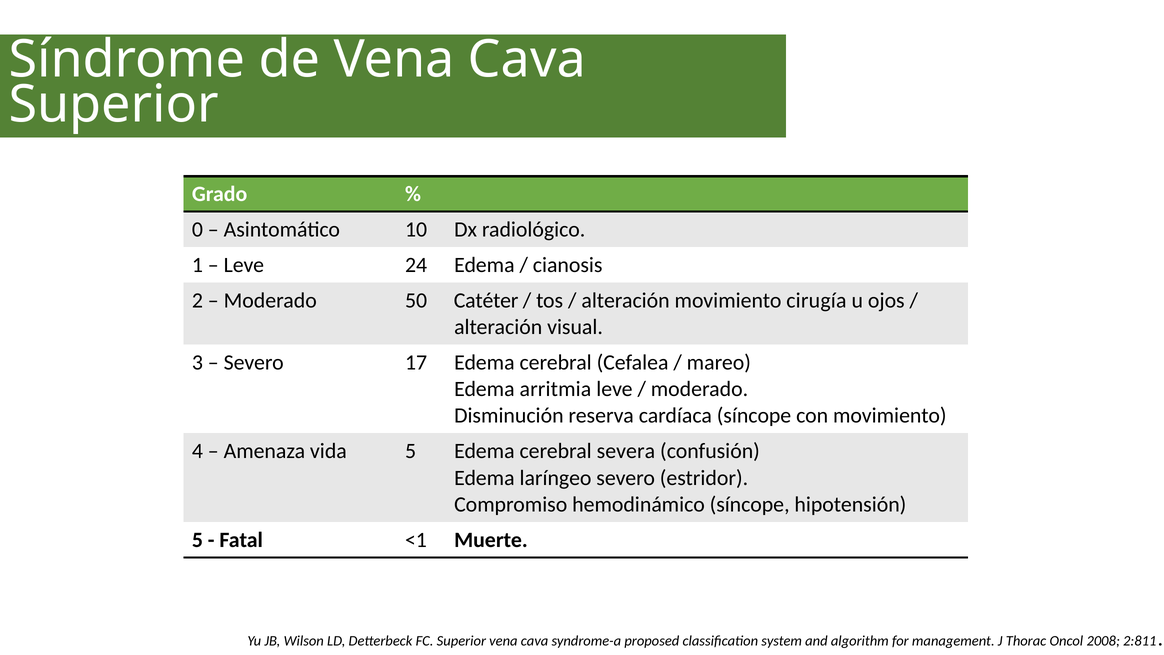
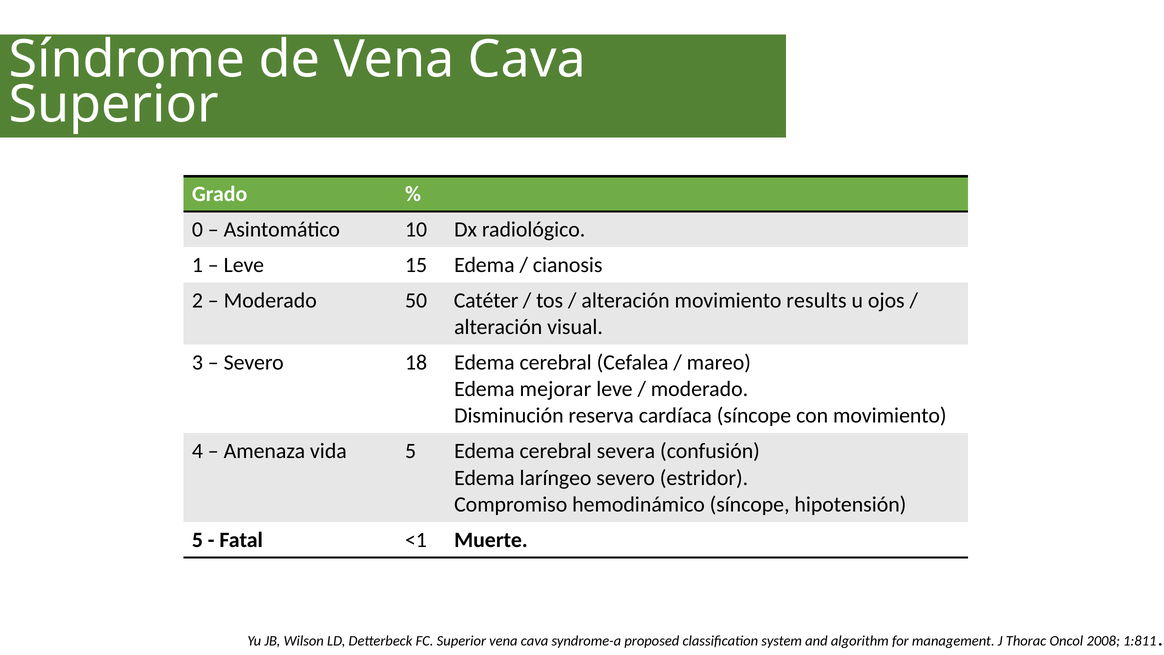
24: 24 -> 15
cirugía: cirugía -> results
17: 17 -> 18
arritmia: arritmia -> mejorar
2:811: 2:811 -> 1:811
